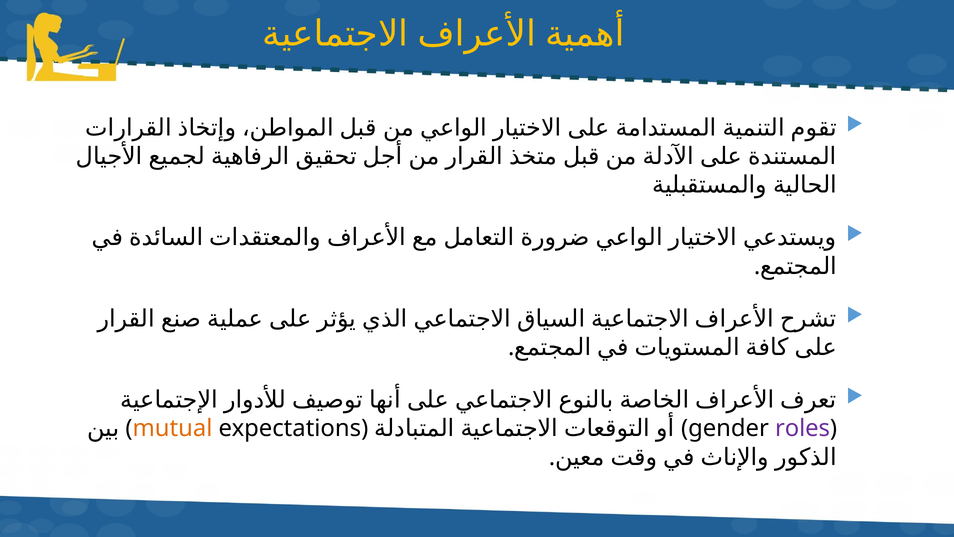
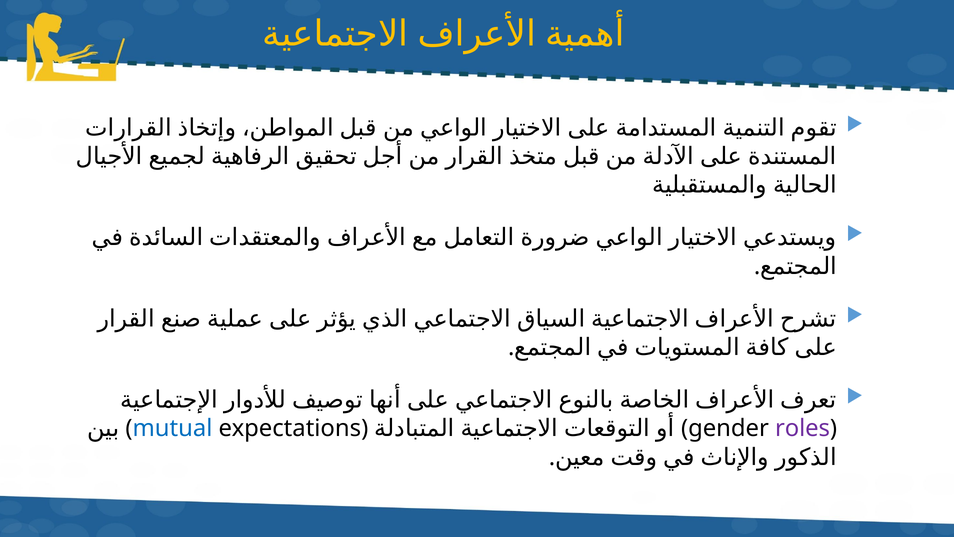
mutual colour: orange -> blue
